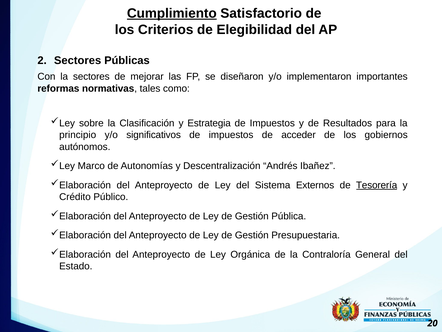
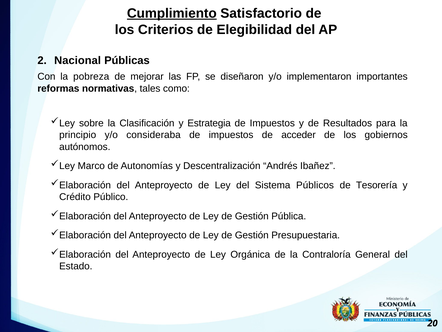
Sectores at (78, 60): Sectores -> Nacional
la sectores: sectores -> pobreza
significativos: significativos -> consideraba
Externos: Externos -> Públicos
Tesorería underline: present -> none
